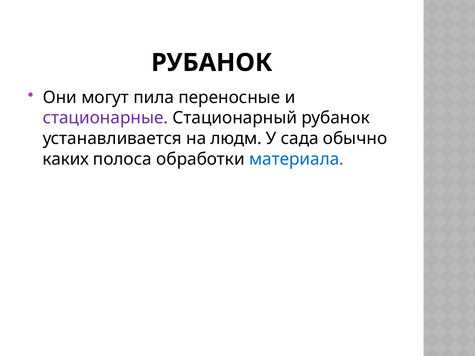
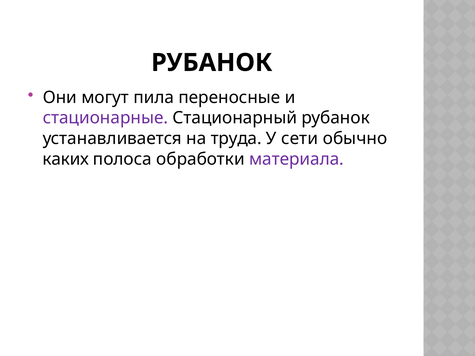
людм: людм -> труда
сада: сада -> сети
материала colour: blue -> purple
